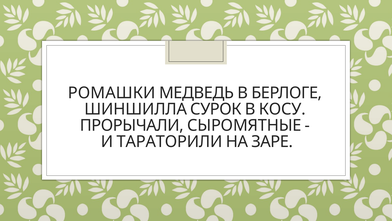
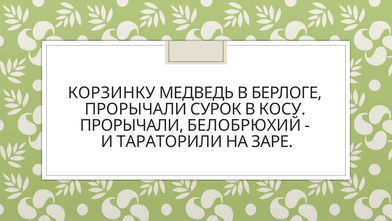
РОМАШКИ: РОМАШКИ -> КОРЗИНКУ
ШИНШИЛЛА at (136, 109): ШИНШИЛЛА -> ПРОРЫЧАЛИ
СЫРОМЯТНЫЕ: СЫРОМЯТНЫЕ -> БЕЛОБРЮХИЙ
